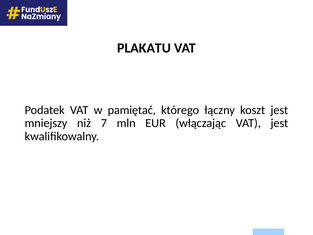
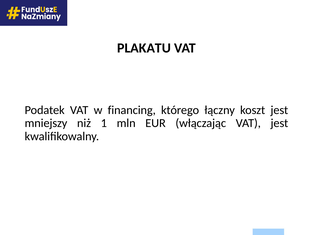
pamiętać: pamiętać -> financing
7: 7 -> 1
